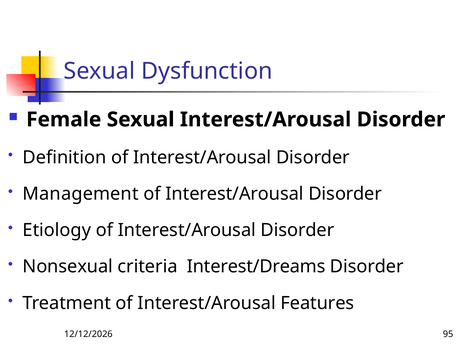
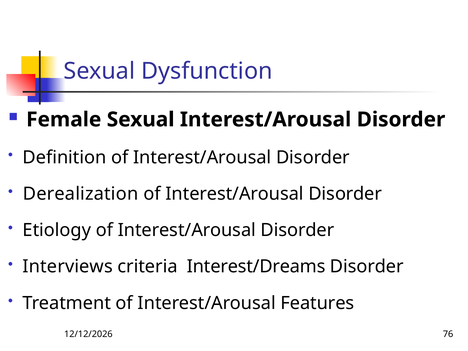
Management: Management -> Derealization
Nonsexual: Nonsexual -> Interviews
95: 95 -> 76
